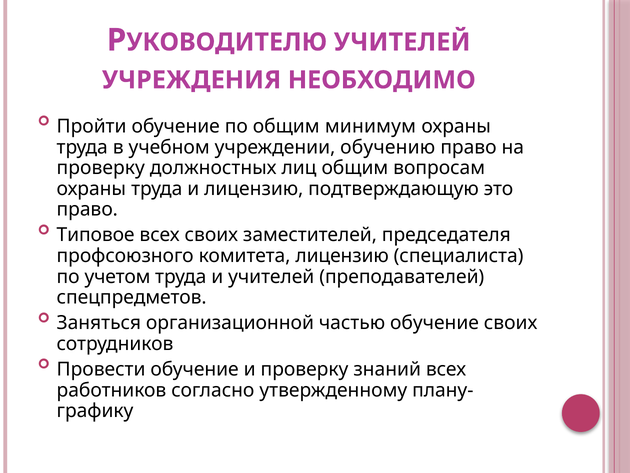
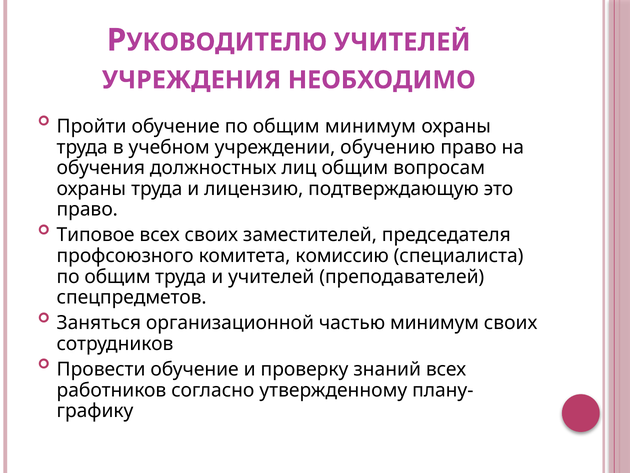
проверку at (101, 168): проверку -> обучения
комитета лицензию: лицензию -> комиссию
учетом at (117, 276): учетом -> общим
частью обучение: обучение -> минимум
